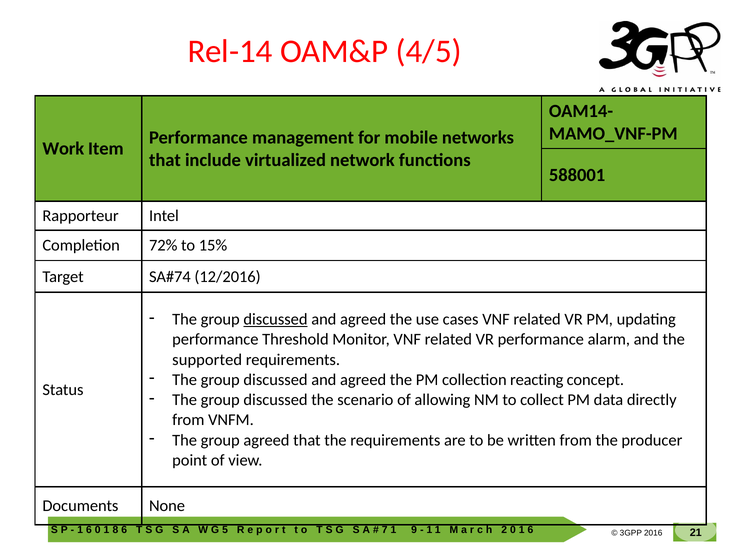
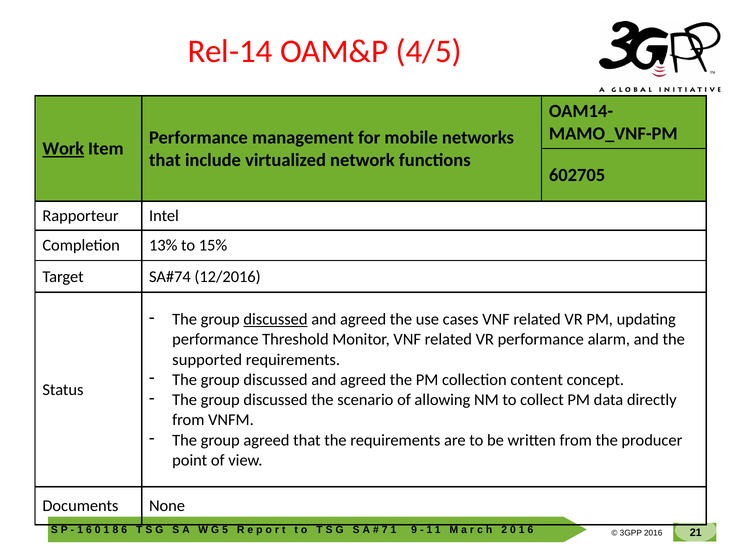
Work underline: none -> present
588001: 588001 -> 602705
72%: 72% -> 13%
reacting: reacting -> content
